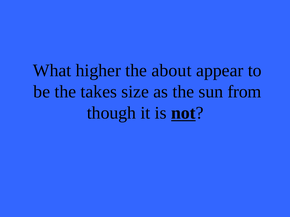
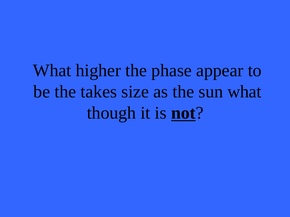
about: about -> phase
sun from: from -> what
